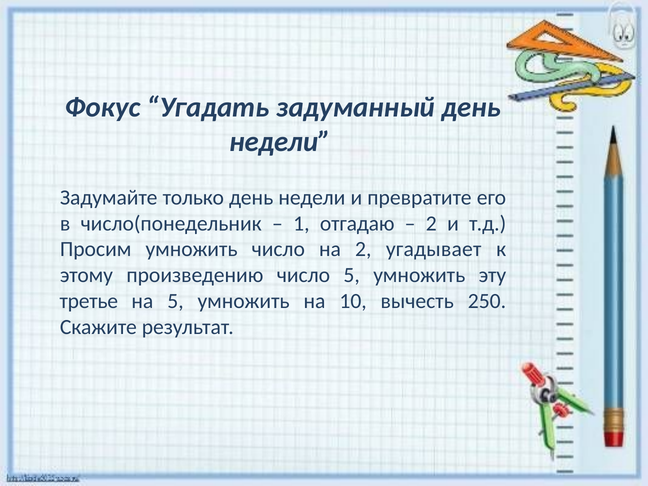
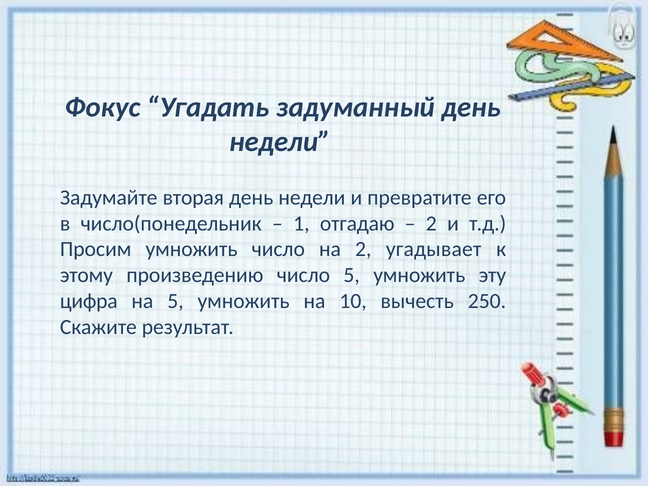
только: только -> вторая
третье: третье -> цифра
